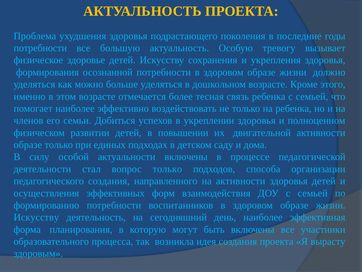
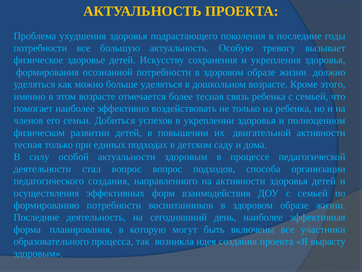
образе at (28, 145): образе -> тесная
актуальности включены: включены -> здоровым
вопрос только: только -> вопрос
Искусству at (36, 217): Искусству -> Последние
